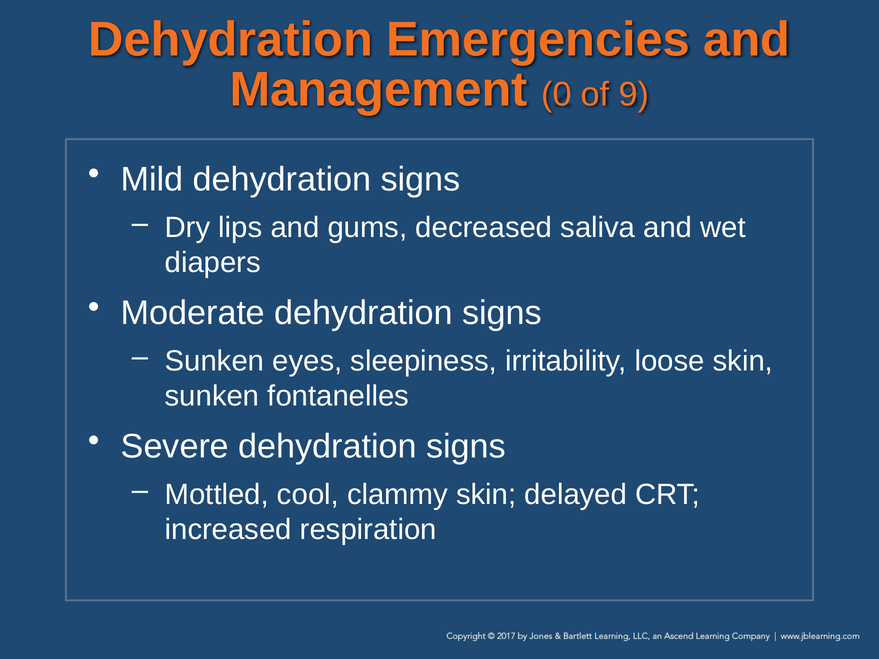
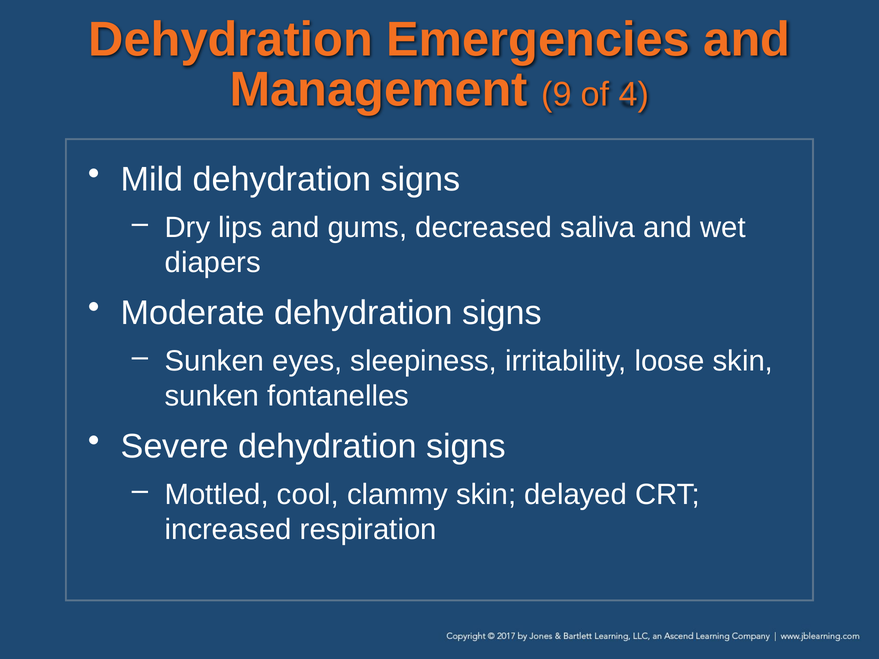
0: 0 -> 9
9: 9 -> 4
